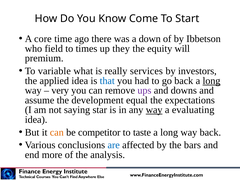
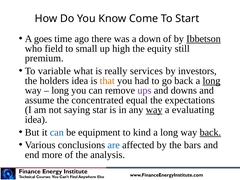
core: core -> goes
Ibbetson underline: none -> present
times: times -> small
they: they -> high
will: will -> still
applied: applied -> holders
that colour: blue -> orange
very at (60, 90): very -> long
development: development -> concentrated
can at (57, 132) colour: orange -> blue
competitor: competitor -> equipment
taste: taste -> kind
back at (210, 132) underline: none -> present
